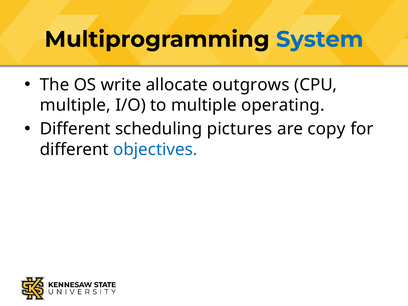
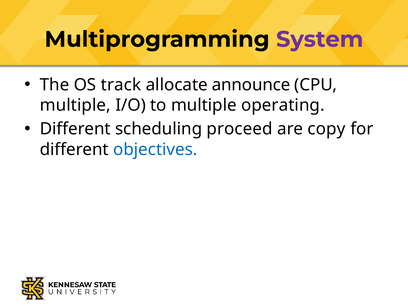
System colour: blue -> purple
write: write -> track
outgrows: outgrows -> announce
pictures: pictures -> proceed
